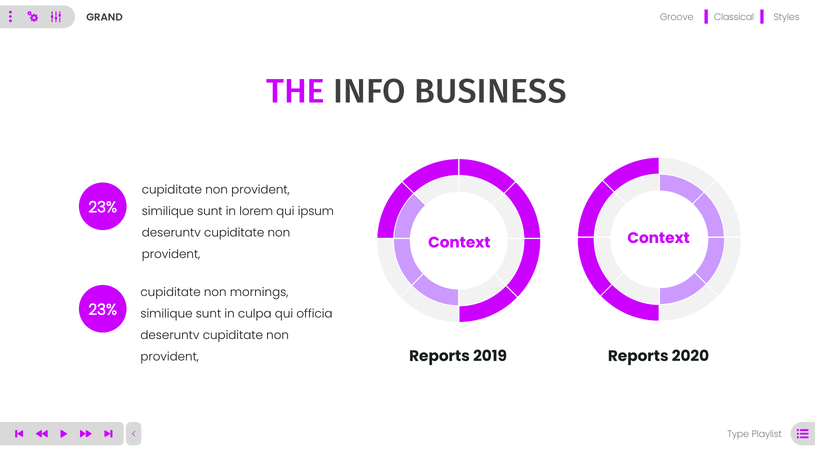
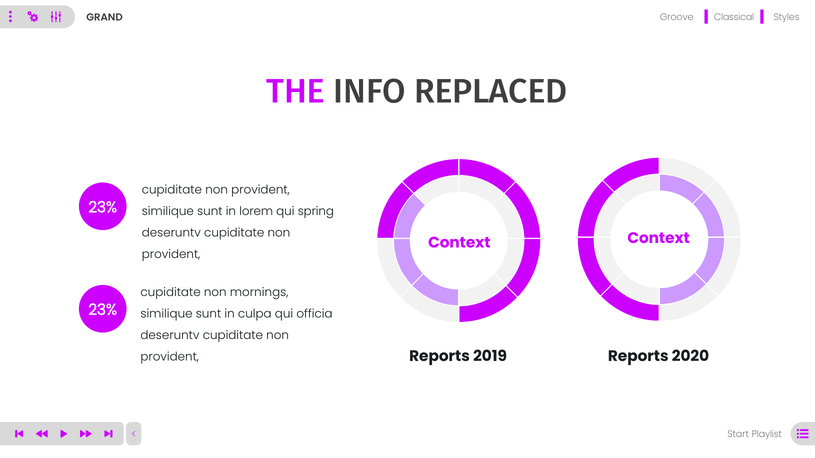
BUSINESS: BUSINESS -> REPLACED
ipsum: ipsum -> spring
Type: Type -> Start
